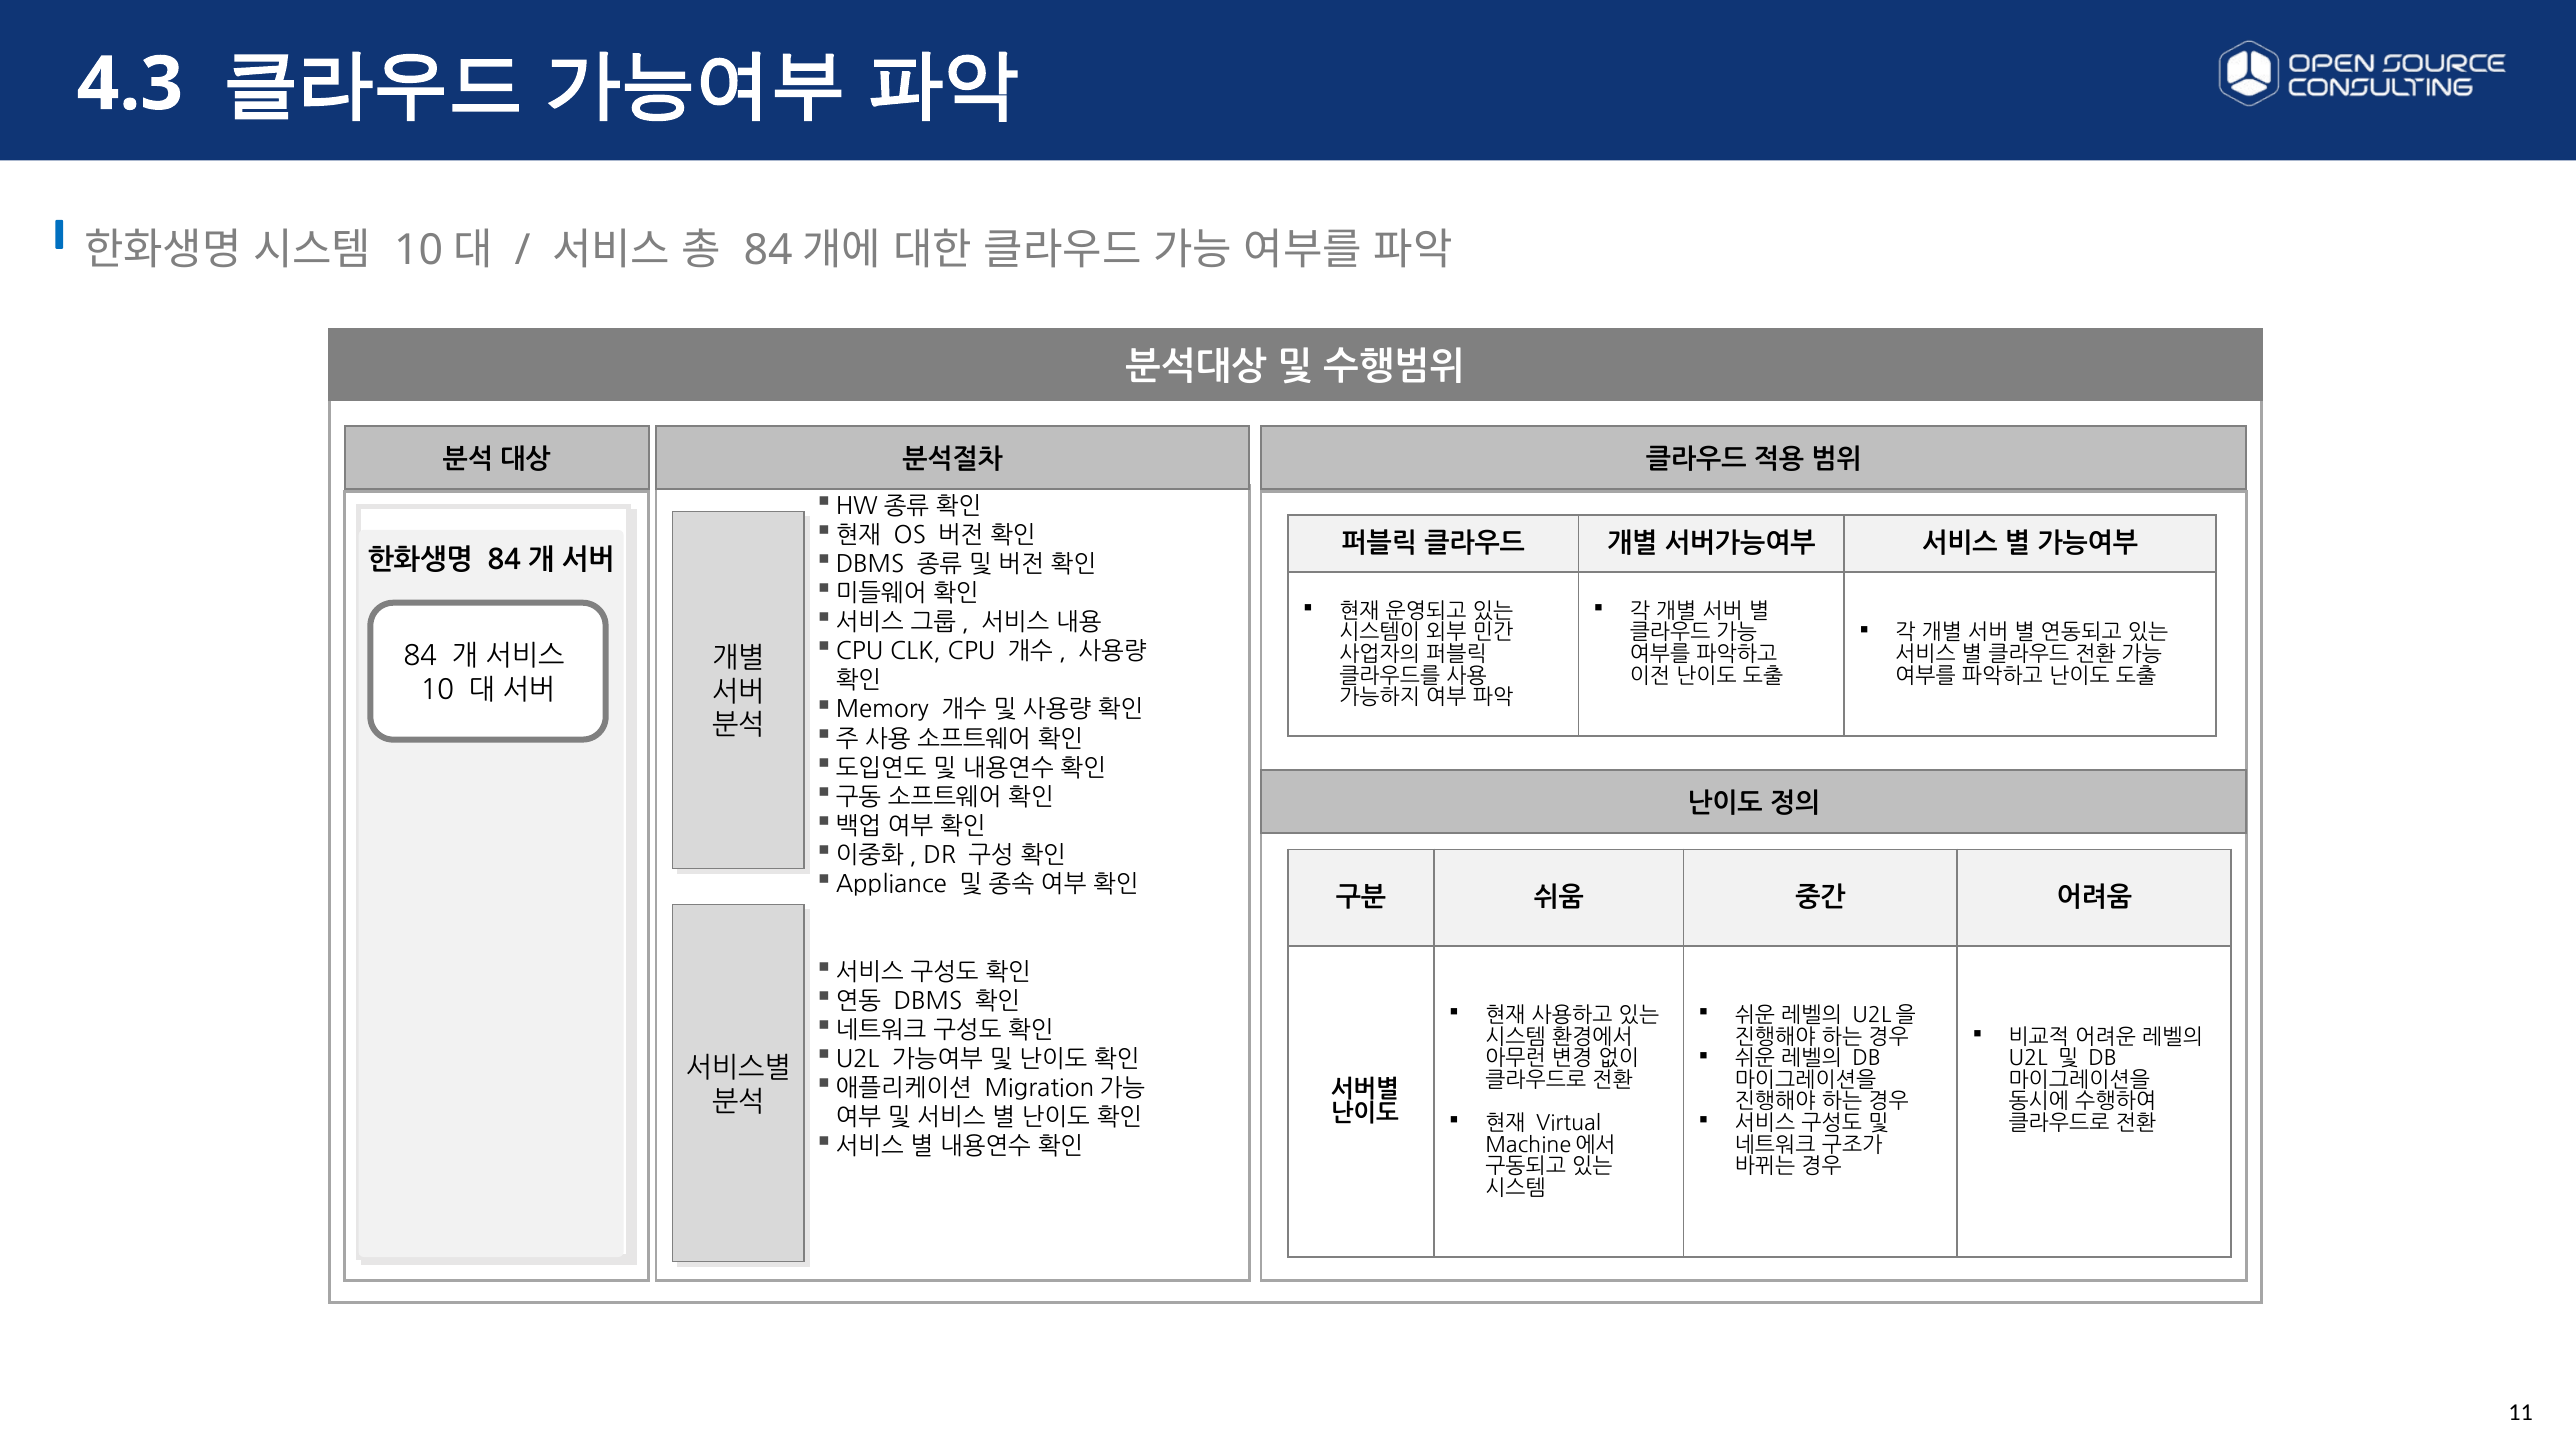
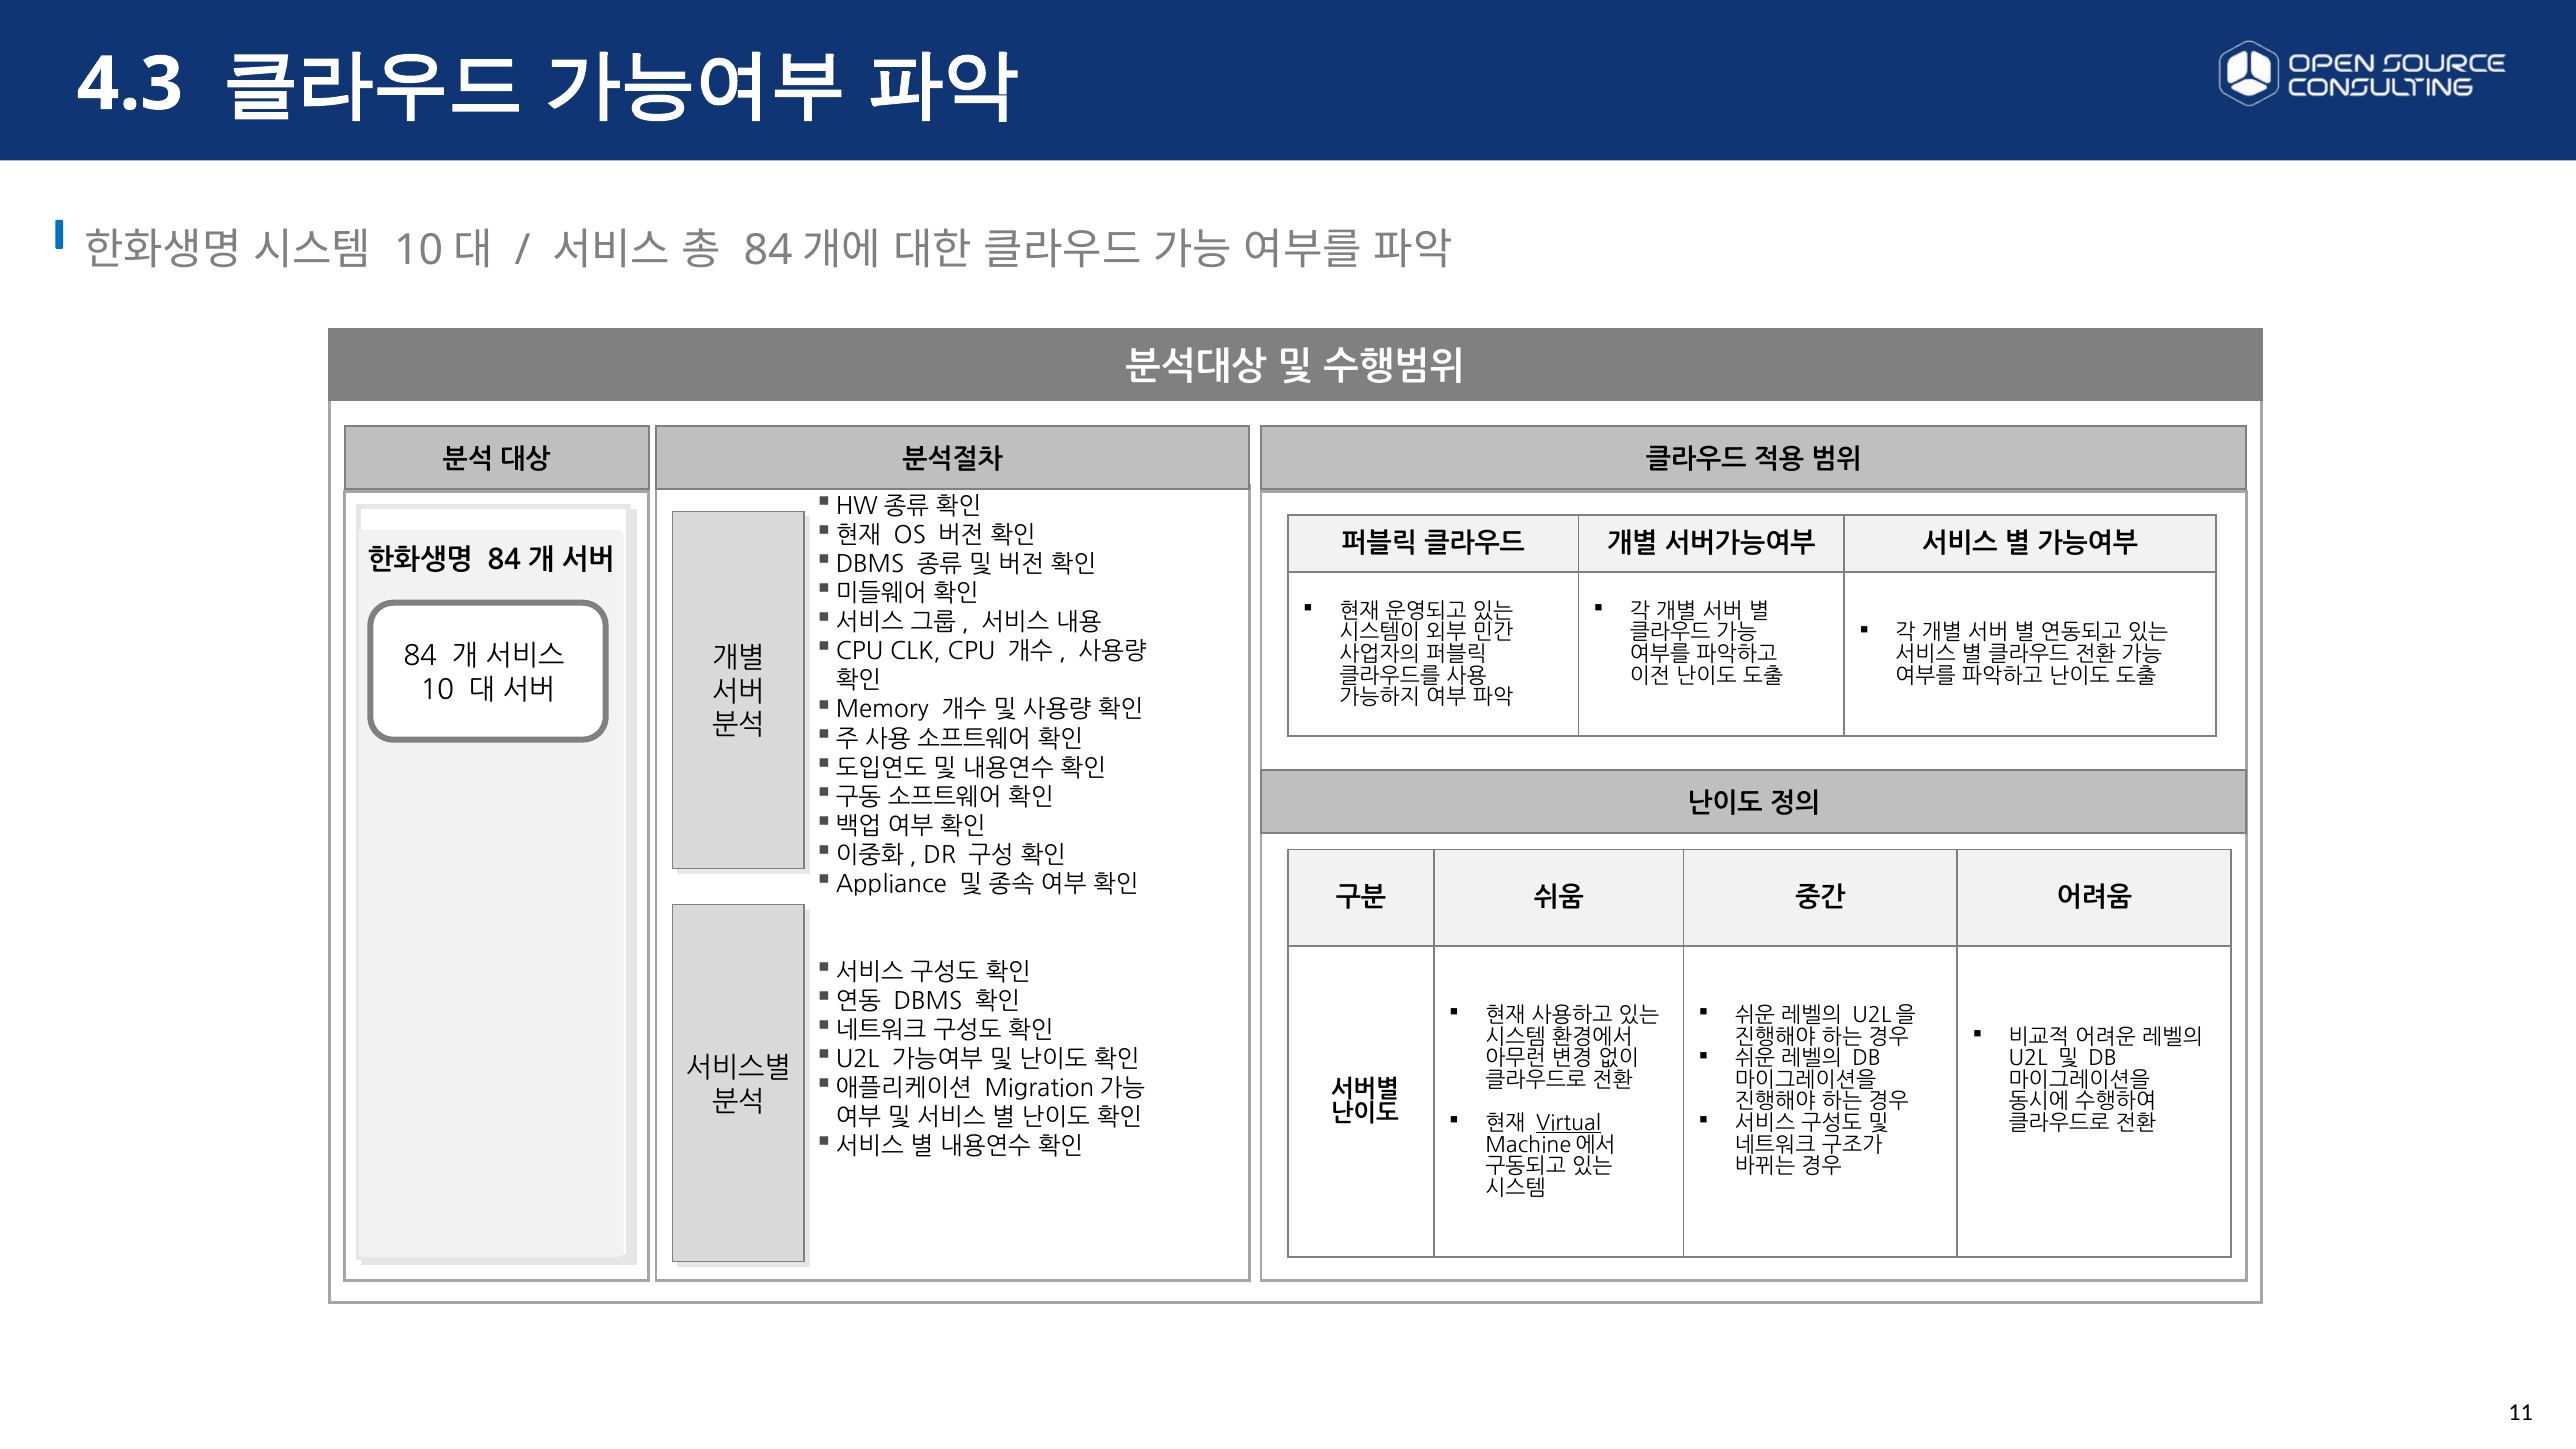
Virtual underline: none -> present
